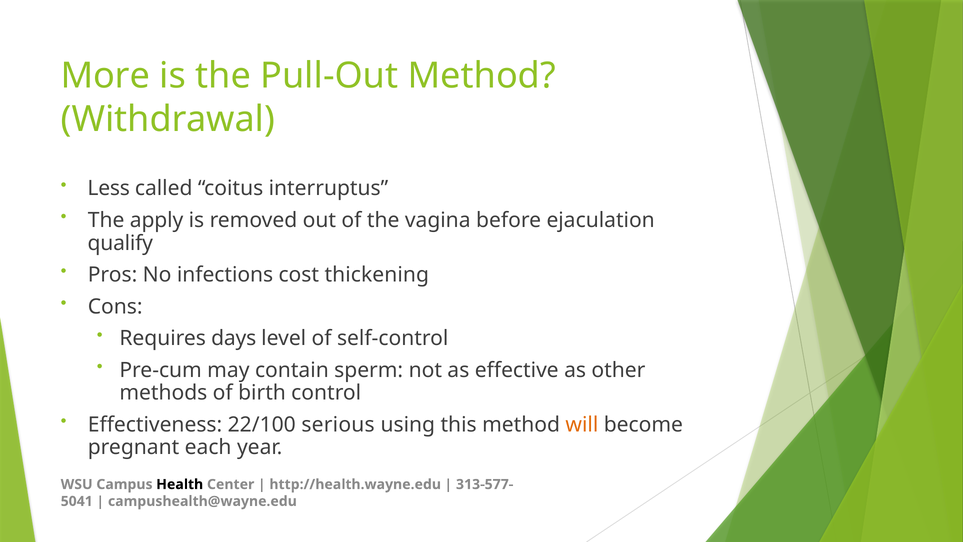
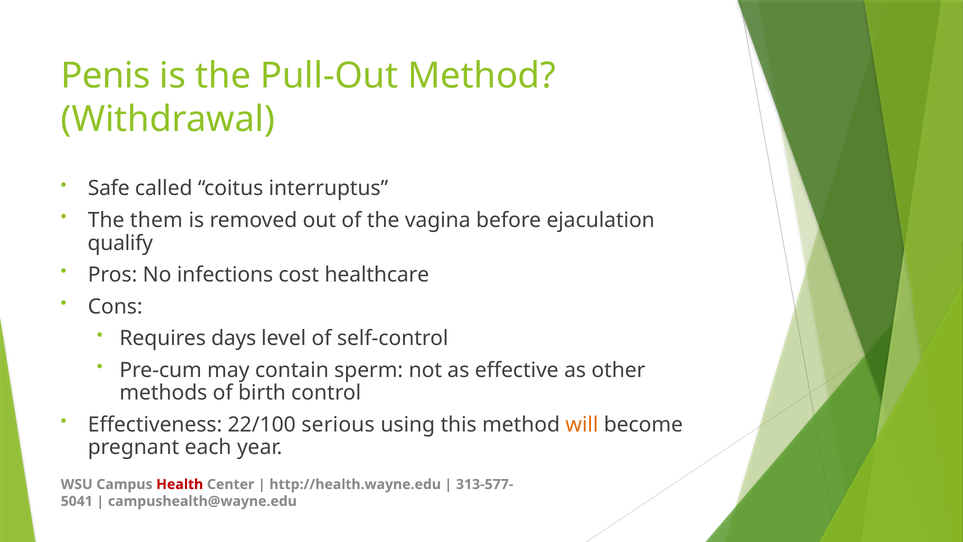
More: More -> Penis
Less: Less -> Safe
apply: apply -> them
thickening: thickening -> healthcare
Health colour: black -> red
